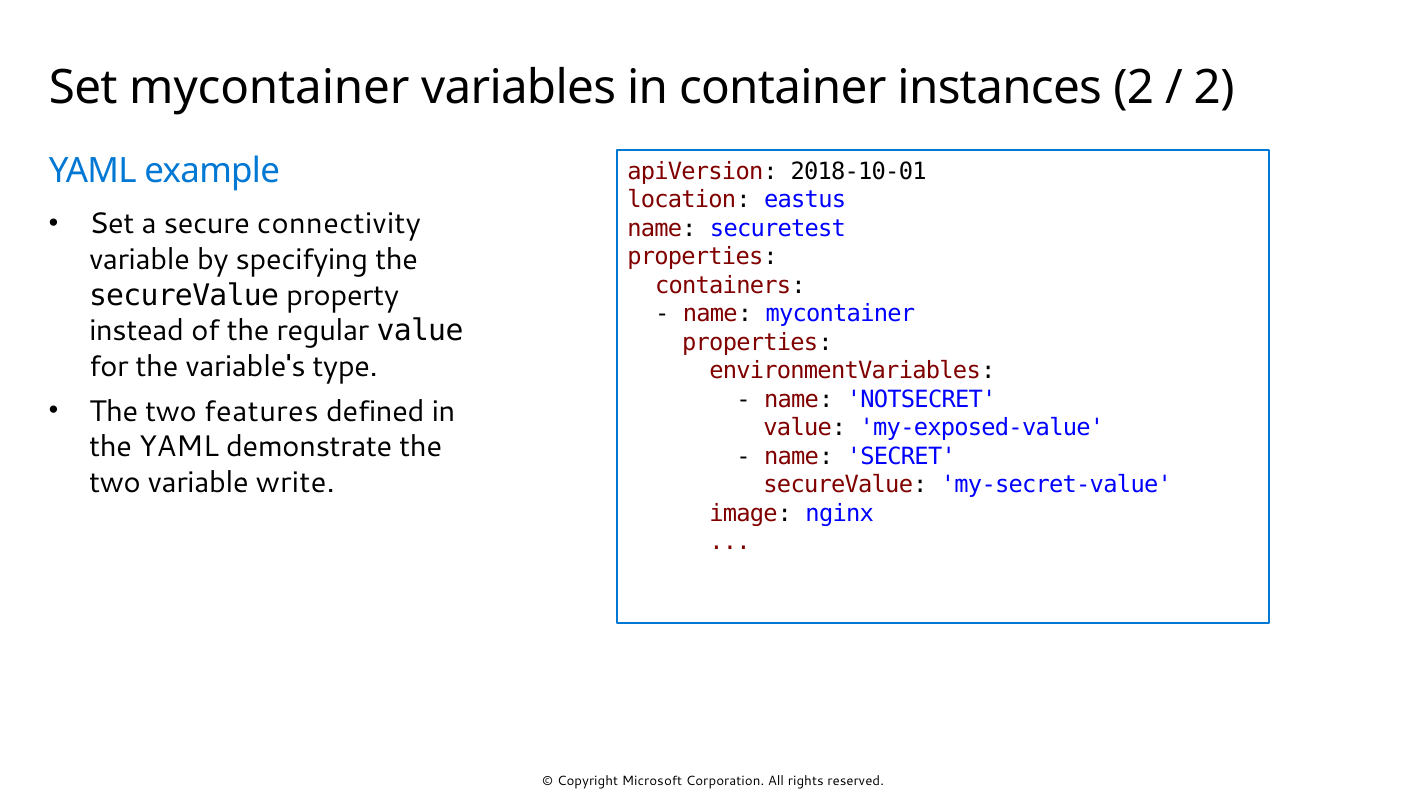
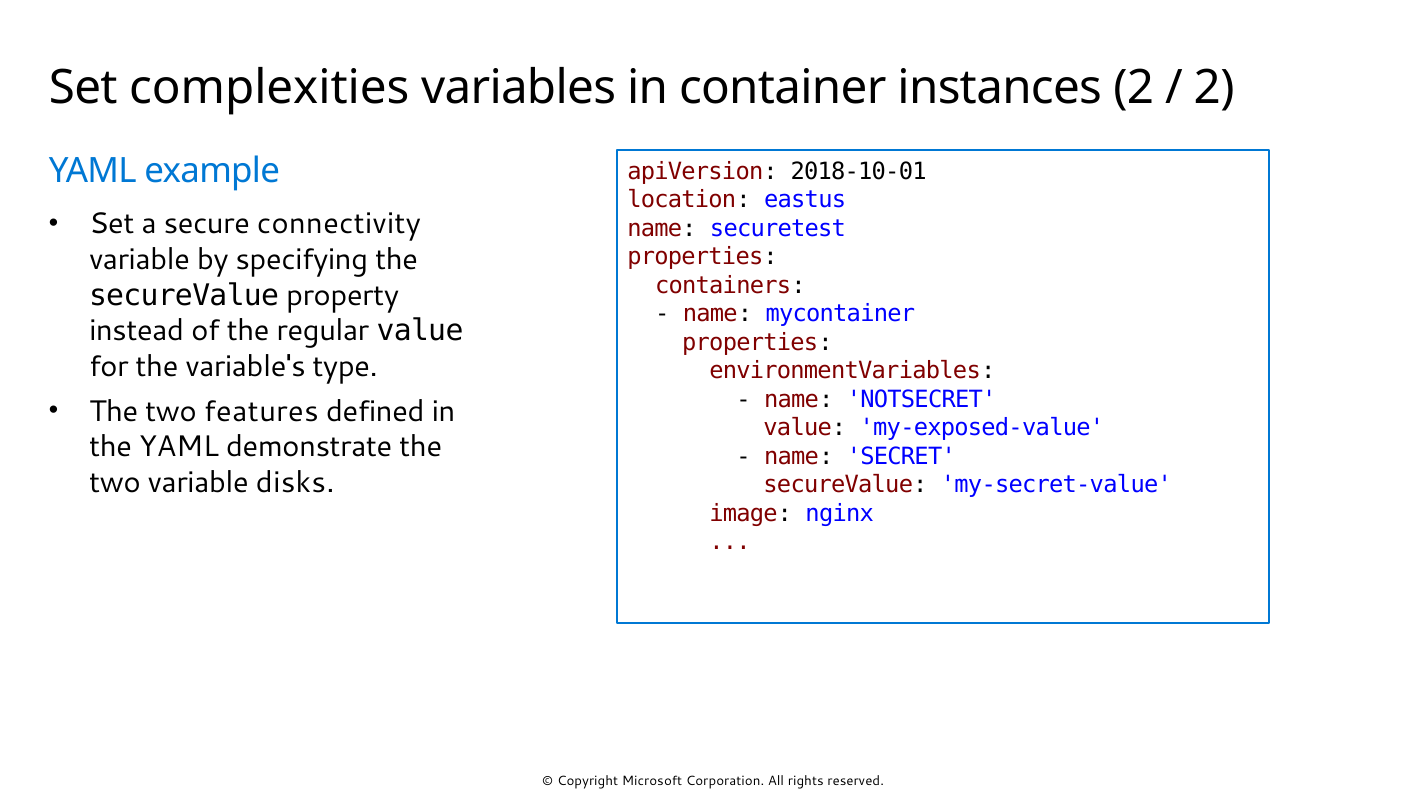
Set mycontainer: mycontainer -> complexities
write: write -> disks
